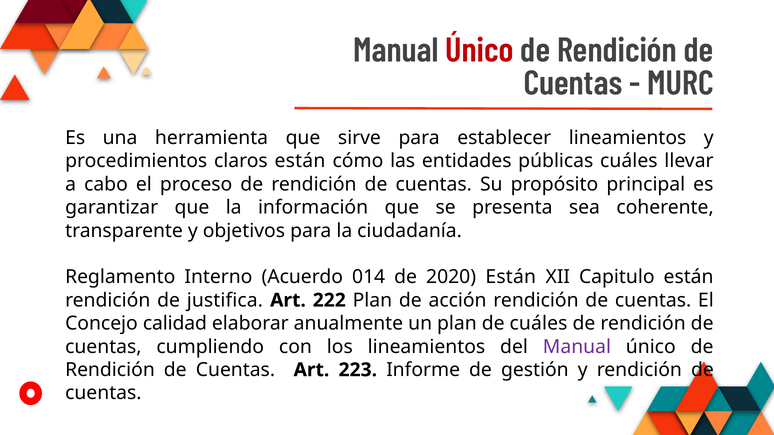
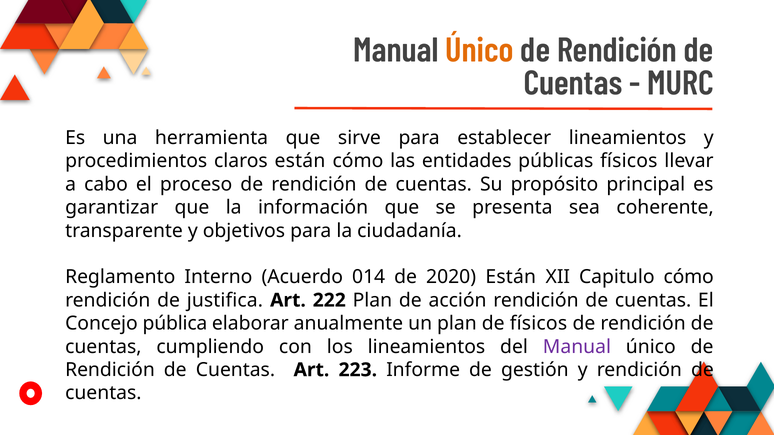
Único at (480, 50) colour: red -> orange
públicas cuáles: cuáles -> físicos
Capitulo están: están -> cómo
calidad: calidad -> pública
de cuáles: cuáles -> físicos
